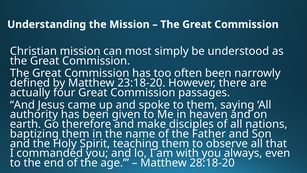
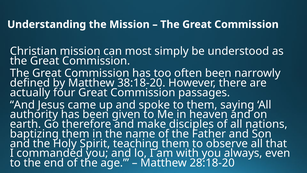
23:18-20: 23:18-20 -> 38:18-20
